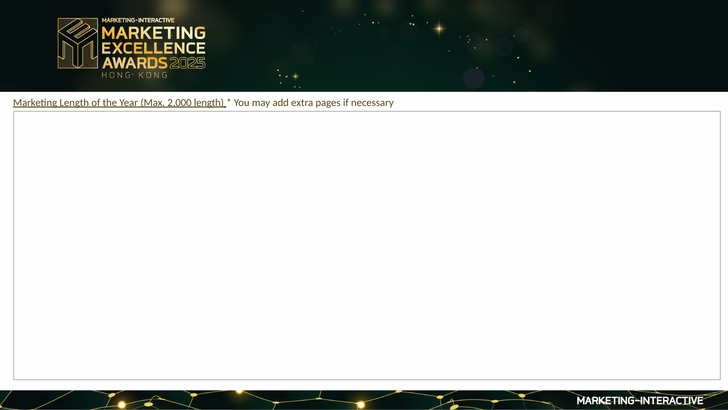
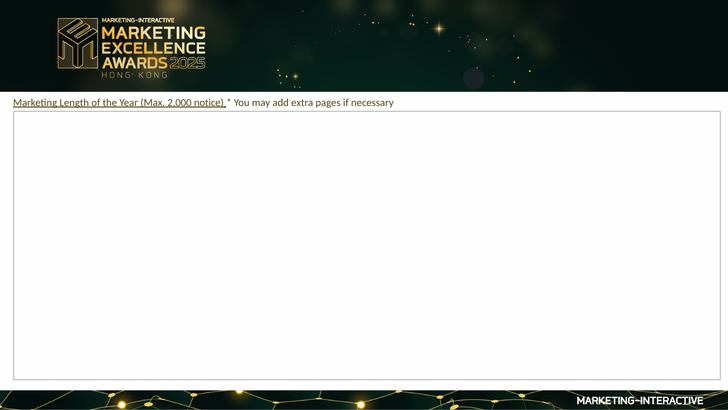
2,000 length: length -> notice
